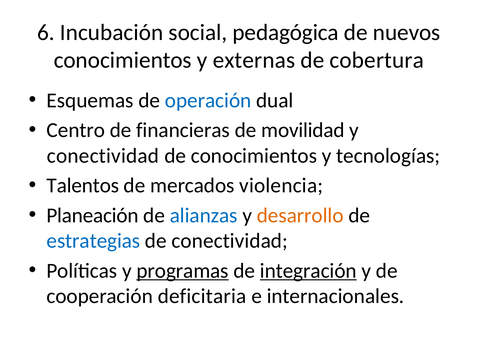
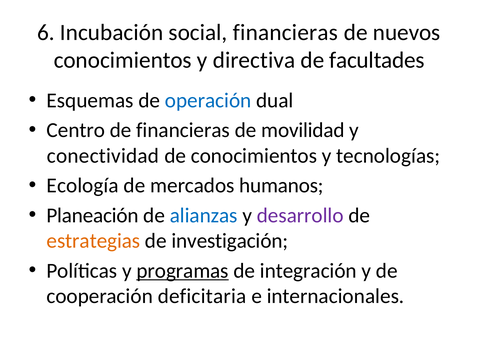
social pedagógica: pedagógica -> financieras
externas: externas -> directiva
cobertura: cobertura -> facultades
Talentos: Talentos -> Ecología
violencia: violencia -> humanos
desarrollo colour: orange -> purple
estrategias colour: blue -> orange
de conectividad: conectividad -> investigación
integración underline: present -> none
